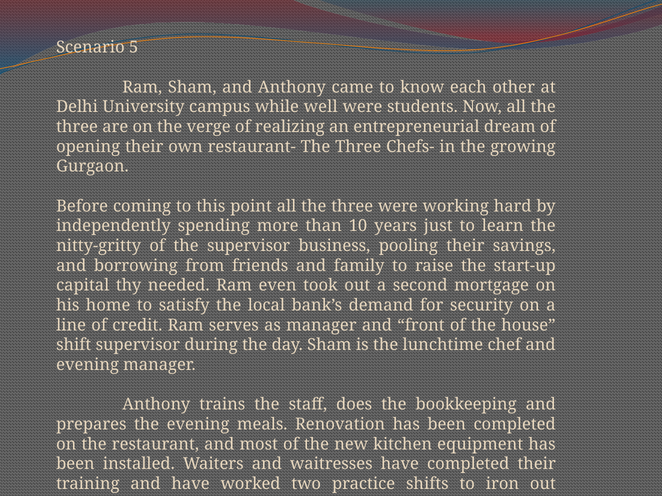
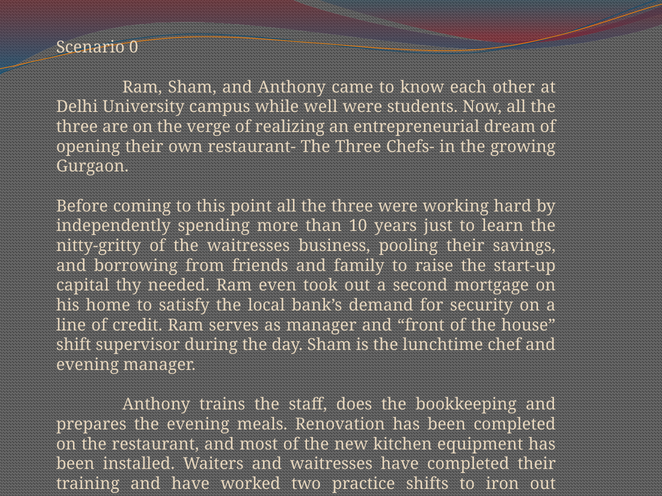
5: 5 -> 0
the supervisor: supervisor -> waitresses
